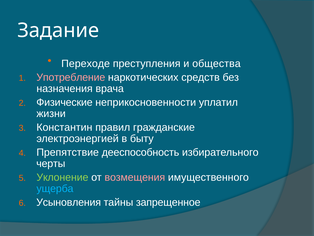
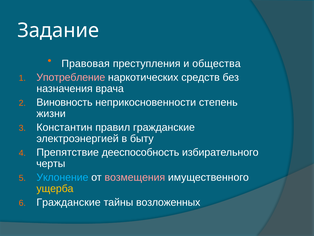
Переходе: Переходе -> Правовая
Физические: Физические -> Виновность
уплатил: уплатил -> степень
Уклонение colour: light green -> light blue
ущерба colour: light blue -> yellow
Усыновления at (69, 202): Усыновления -> Гражданские
запрещенное: запрещенное -> возложенных
